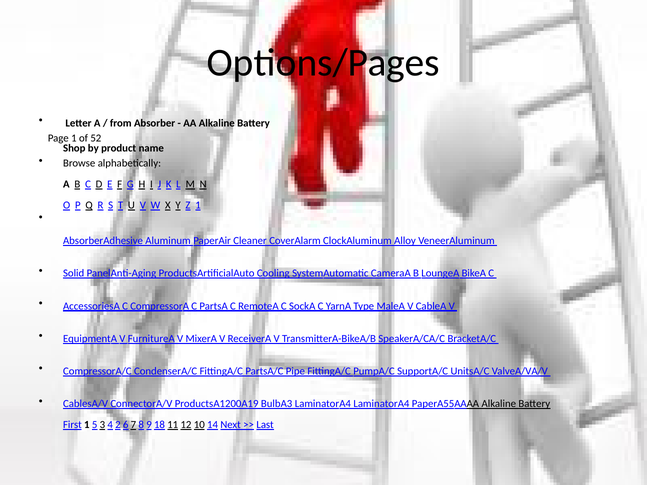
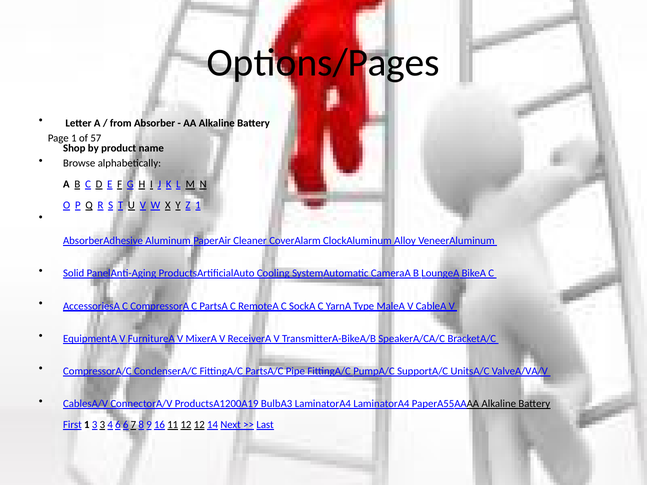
52: 52 -> 57
1 5: 5 -> 3
4 2: 2 -> 6
18: 18 -> 16
12 10: 10 -> 12
